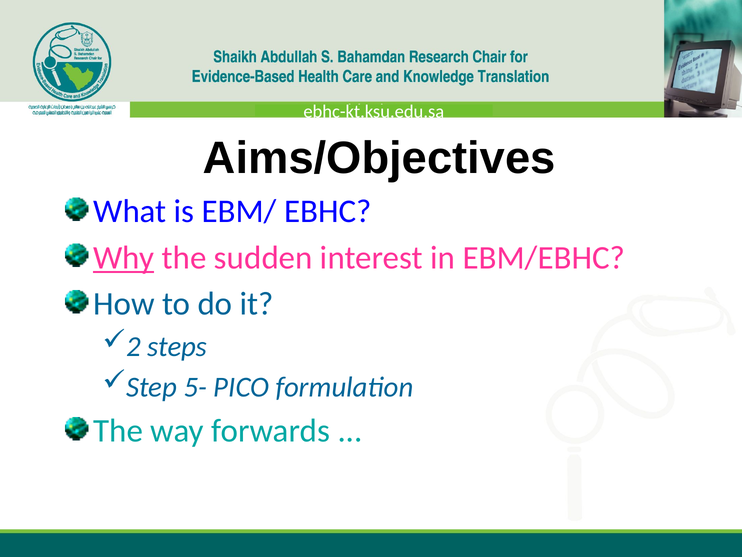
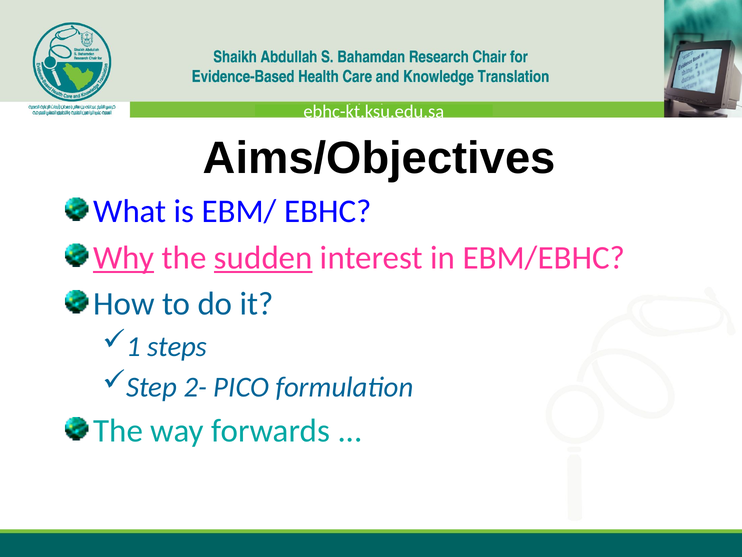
sudden underline: none -> present
2: 2 -> 1
5-: 5- -> 2-
